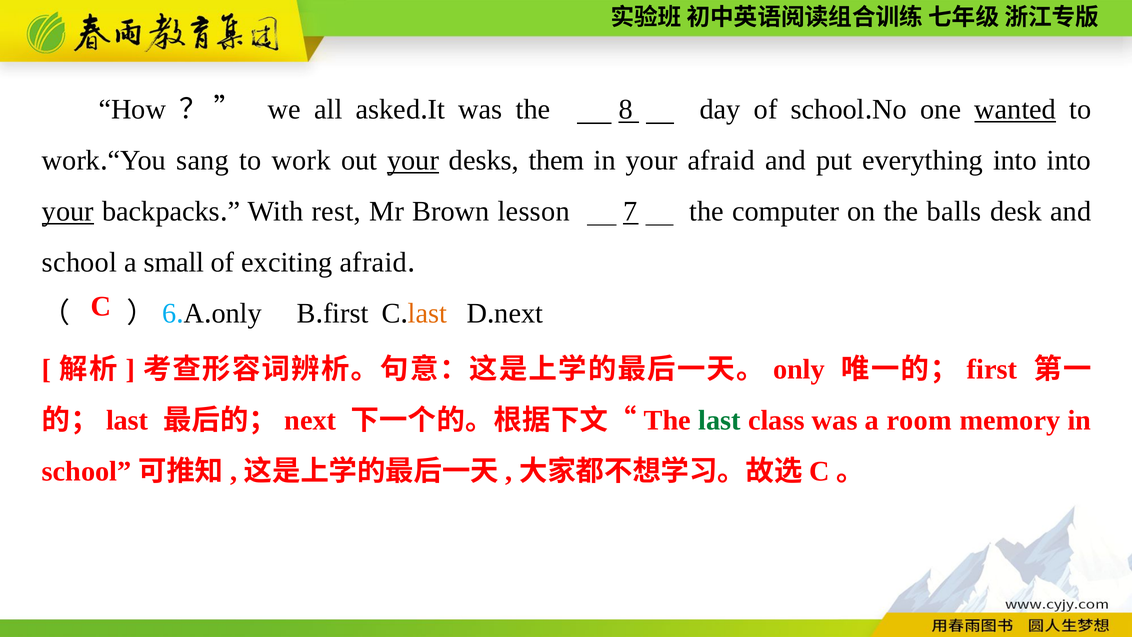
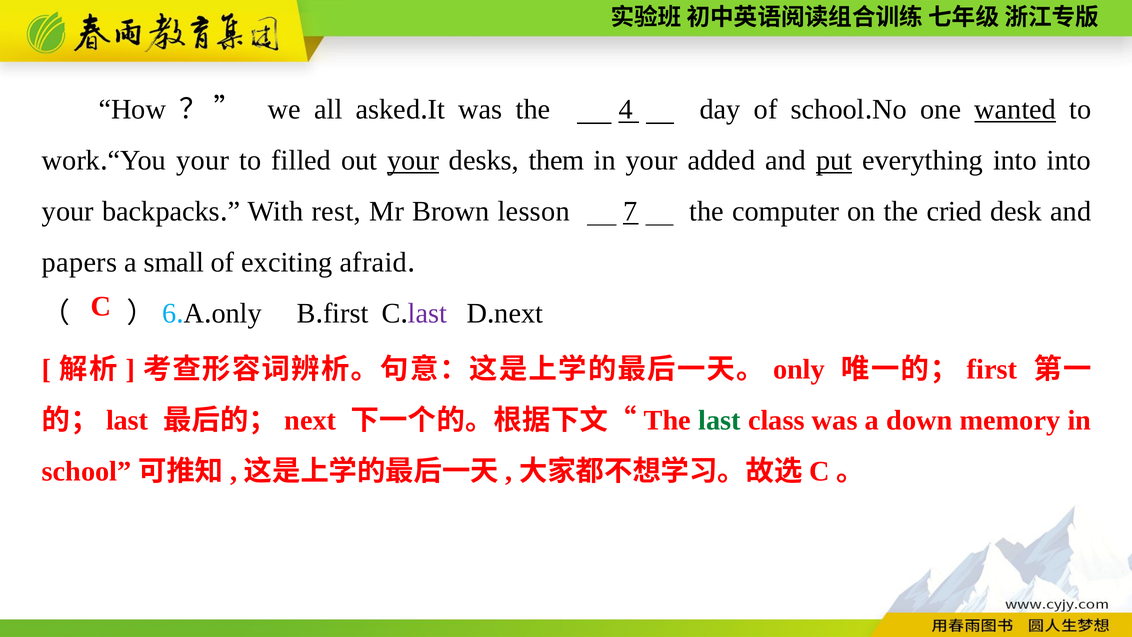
8: 8 -> 4
sang at (203, 160): sang -> your
work at (301, 160): work -> filled
your afraid: afraid -> added
put underline: none -> present
your at (68, 211) underline: present -> none
balls: balls -> cried
school at (80, 262): school -> papers
last at (428, 313) colour: orange -> purple
room: room -> down
